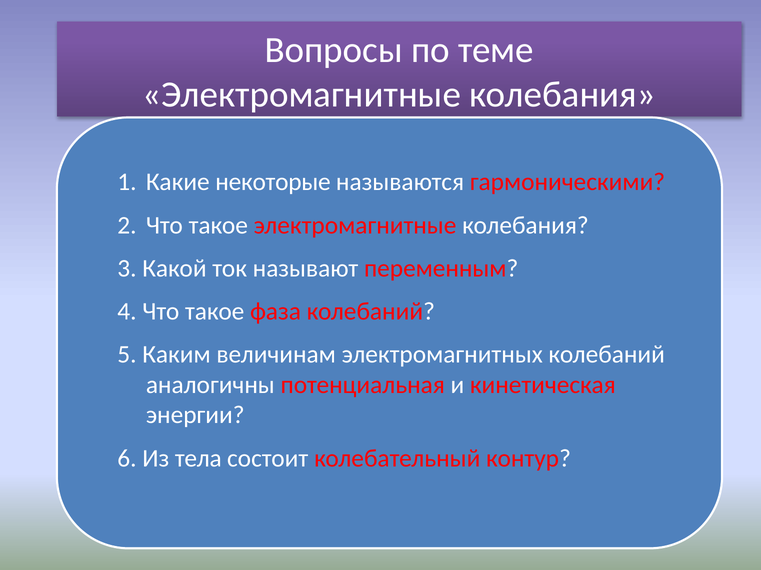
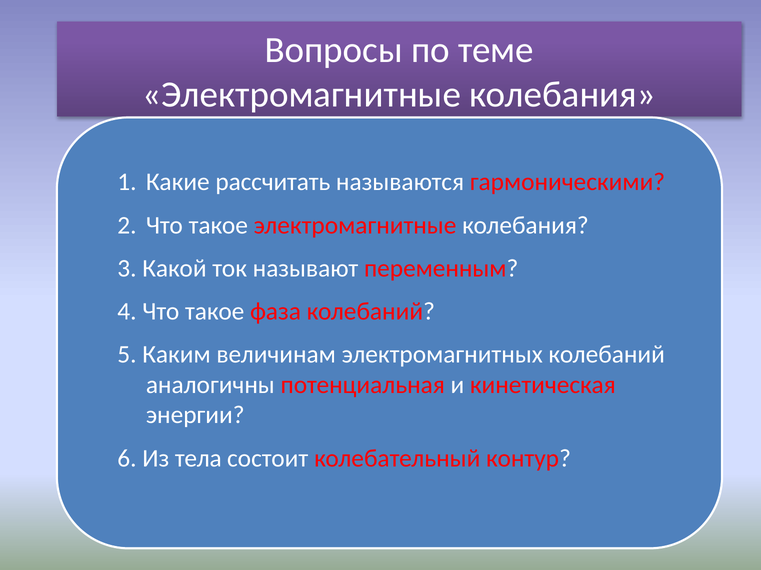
некоторые: некоторые -> рассчитать
